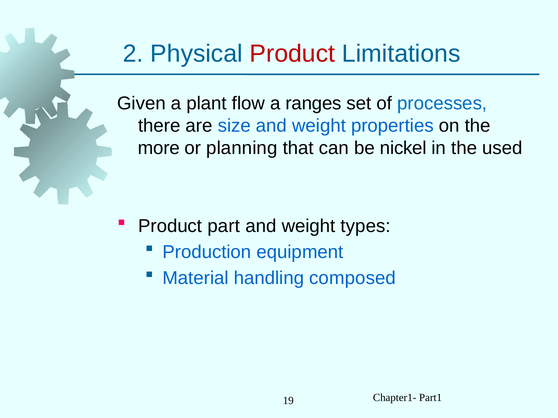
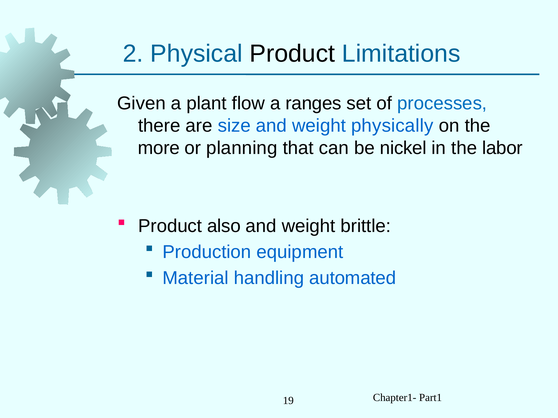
Product at (292, 54) colour: red -> black
properties: properties -> physically
used: used -> labor
part: part -> also
types: types -> brittle
composed: composed -> automated
